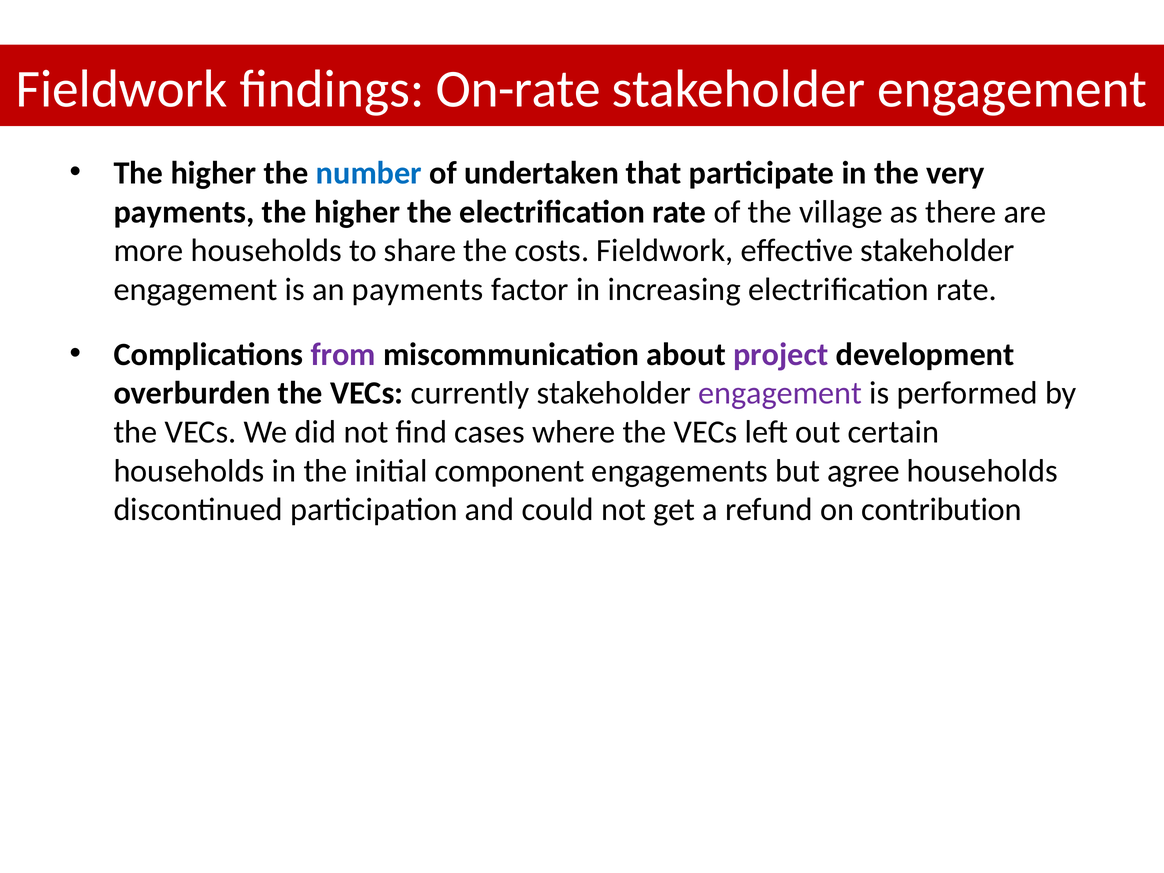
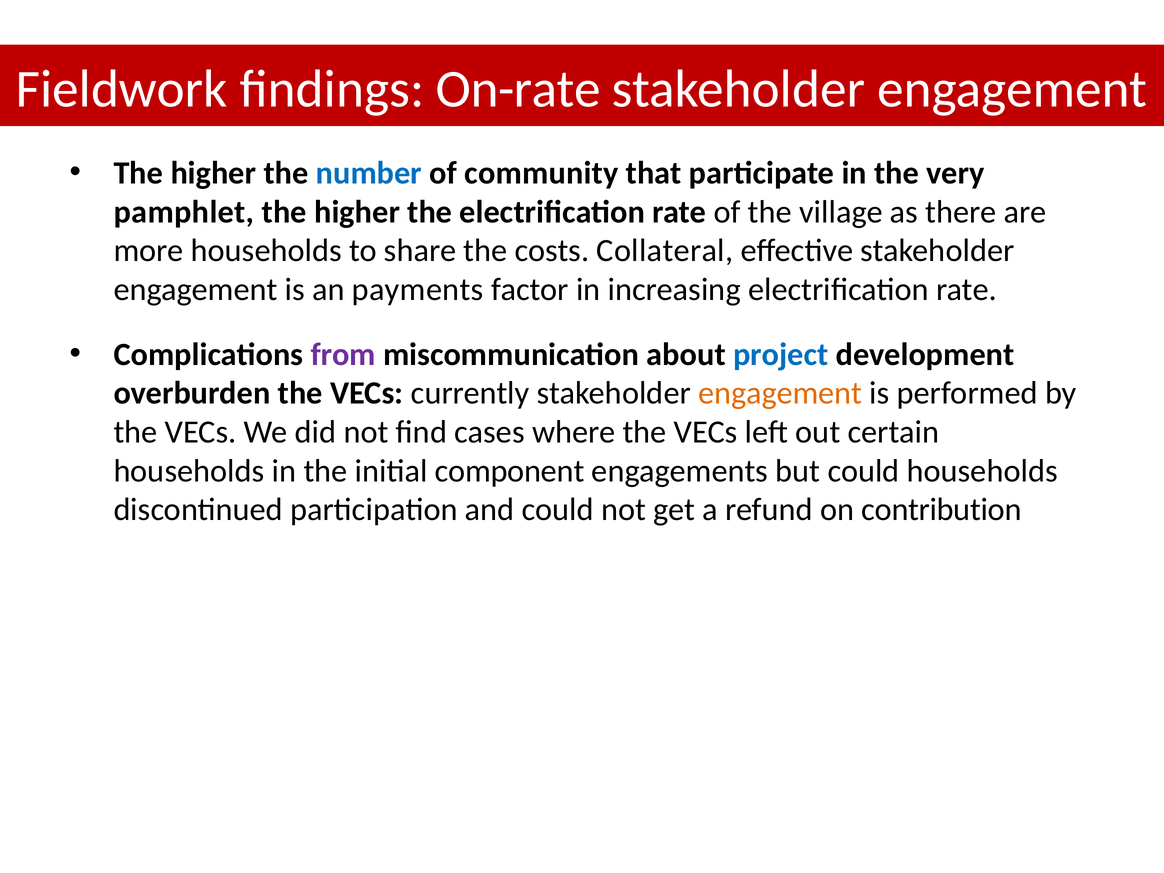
undertaken: undertaken -> community
payments at (184, 212): payments -> pamphlet
costs Fieldwork: Fieldwork -> Collateral
project colour: purple -> blue
engagement at (780, 393) colour: purple -> orange
but agree: agree -> could
